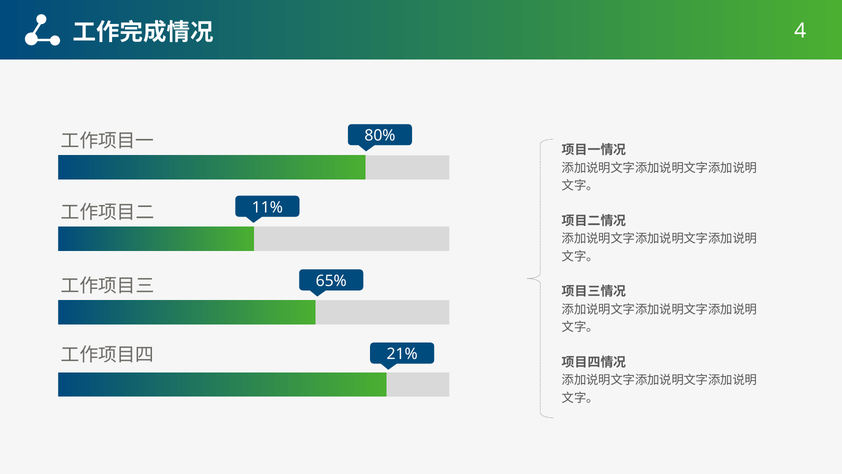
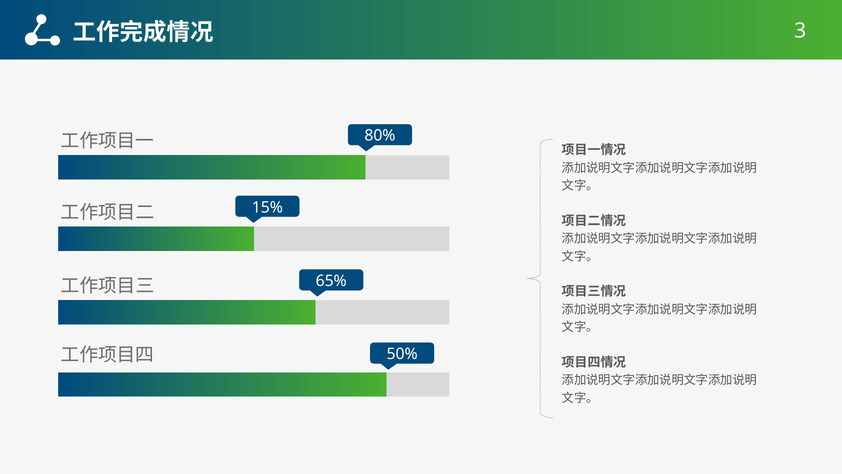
4: 4 -> 3
11%: 11% -> 15%
21%: 21% -> 50%
